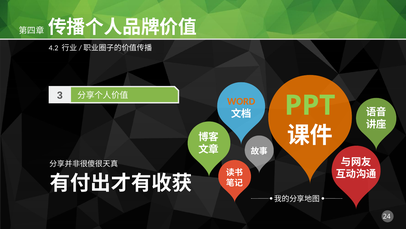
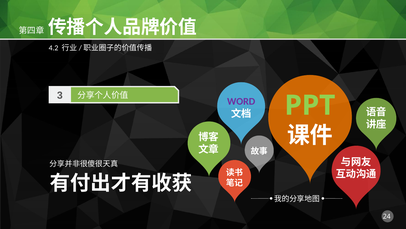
WORD colour: orange -> purple
